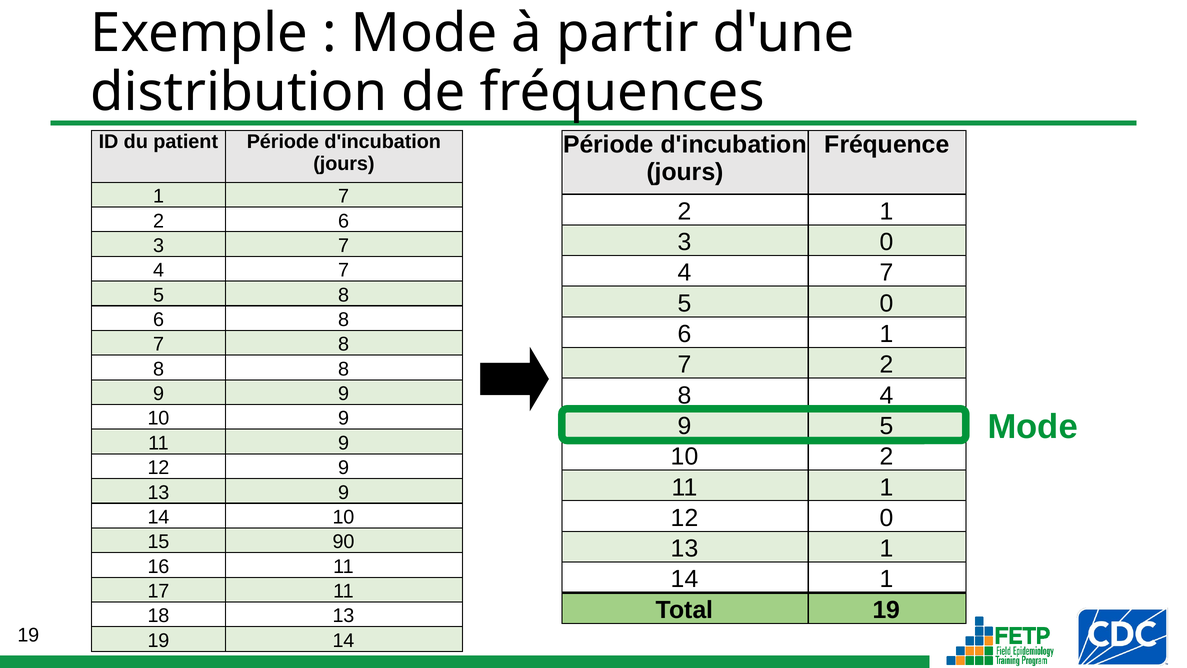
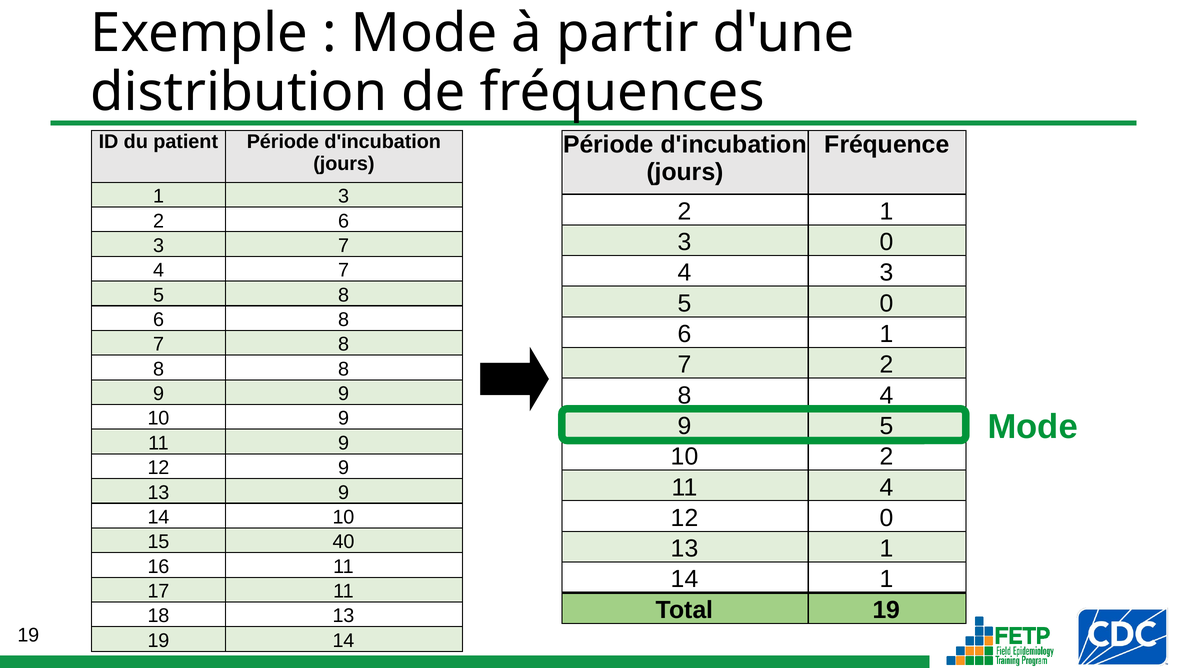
7 at (344, 196): 7 -> 3
7 at (887, 273): 7 -> 3
11 1: 1 -> 4
90: 90 -> 40
